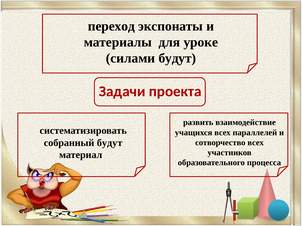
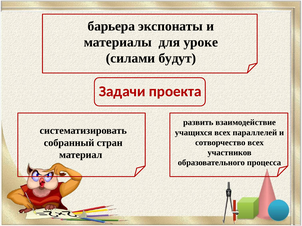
переход: переход -> барьера
собранный будут: будут -> стран
